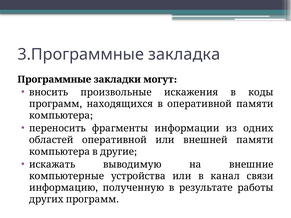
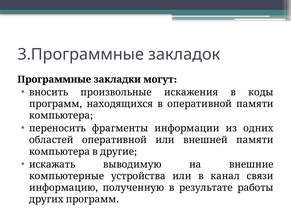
закладка: закладка -> закладок
